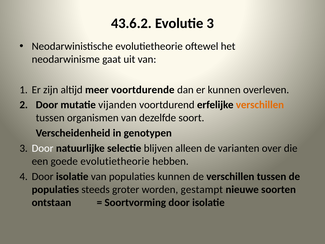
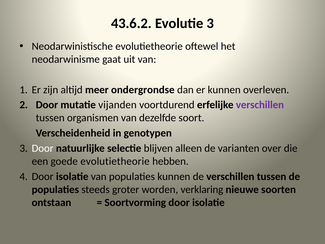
voortdurende: voortdurende -> ondergrondse
verschillen at (260, 105) colour: orange -> purple
gestampt: gestampt -> verklaring
